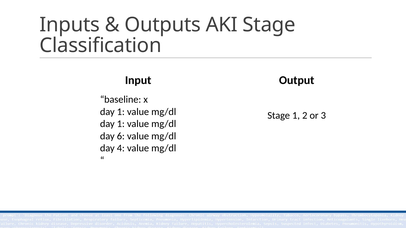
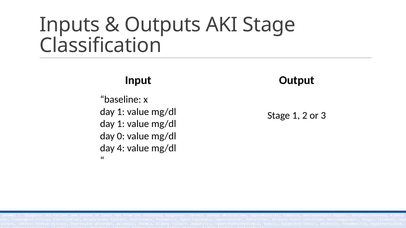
6: 6 -> 0
